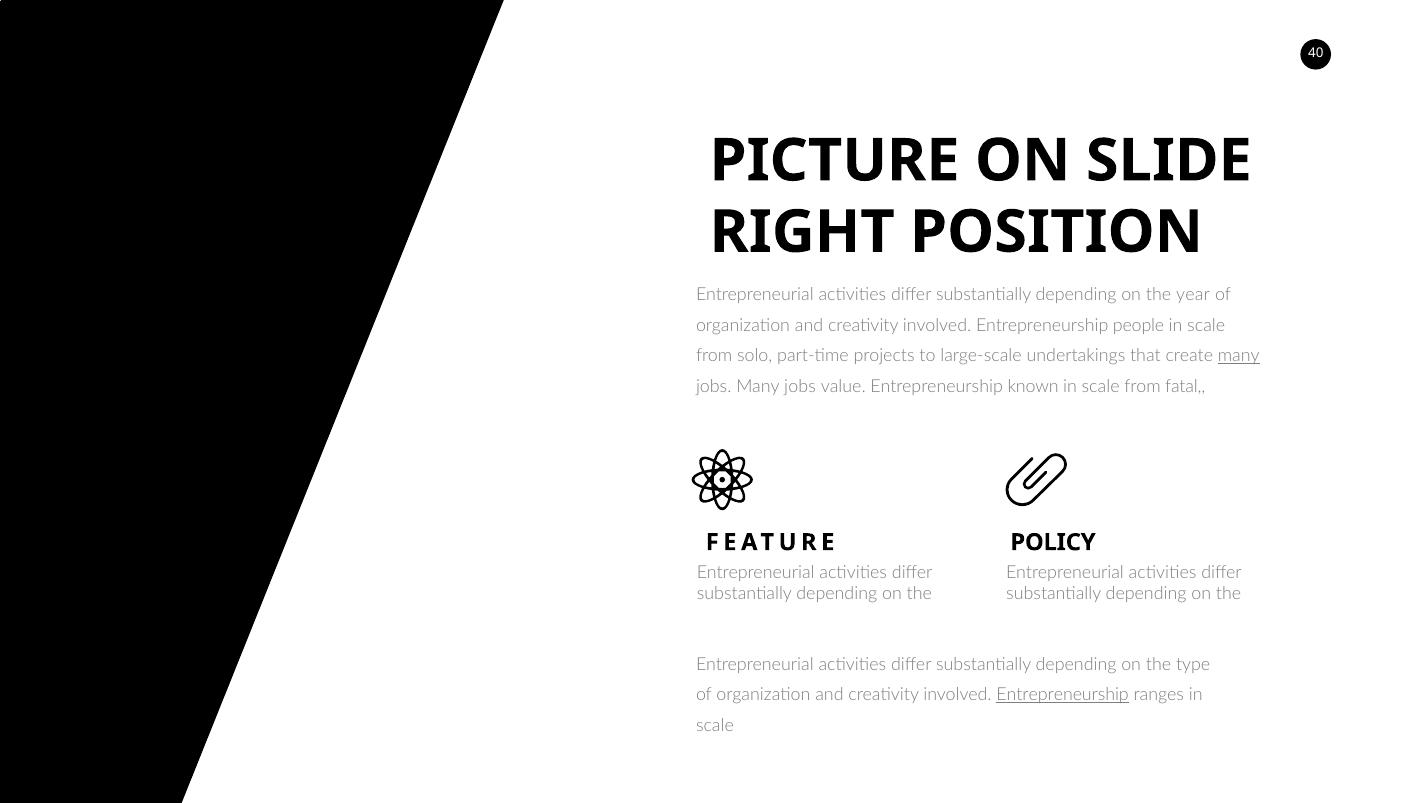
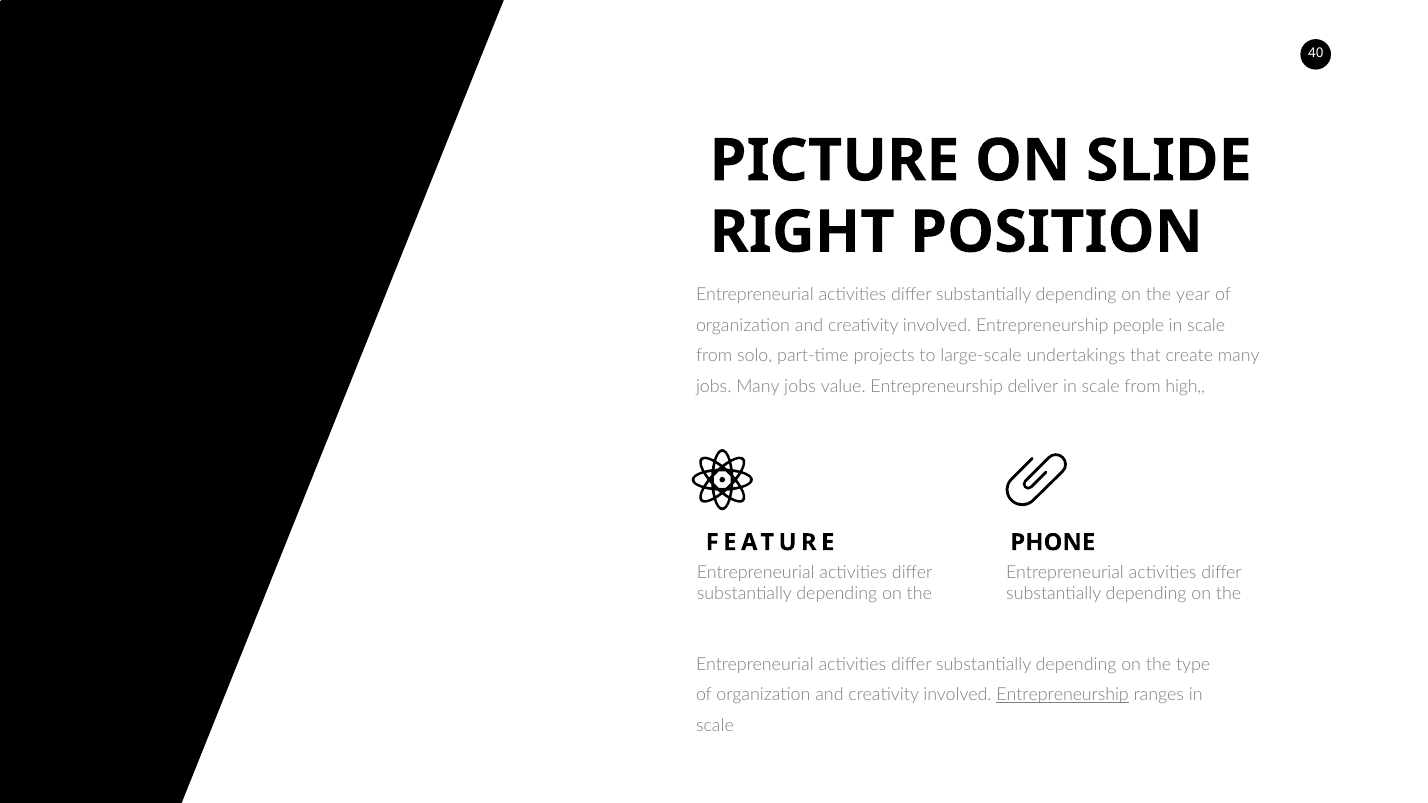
many at (1239, 356) underline: present -> none
known: known -> deliver
fatal: fatal -> high
POLICY: POLICY -> PHONE
